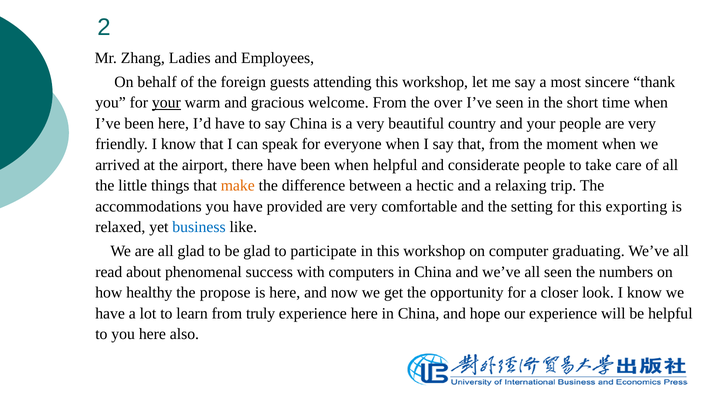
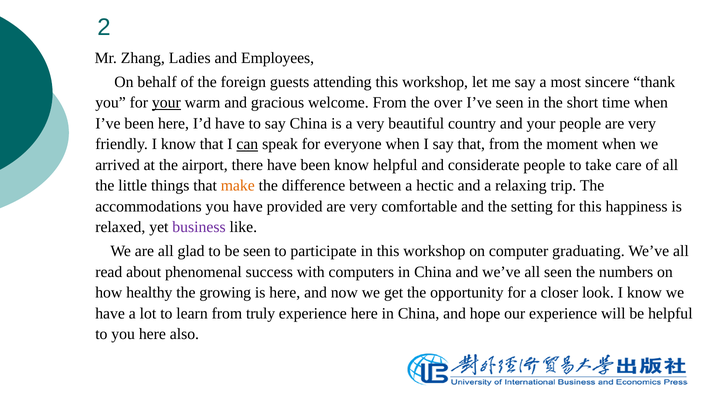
can underline: none -> present
been when: when -> know
exporting: exporting -> happiness
business colour: blue -> purple
be glad: glad -> seen
propose: propose -> growing
